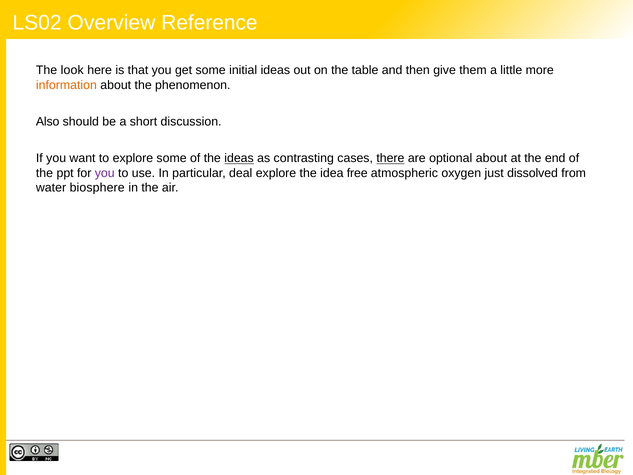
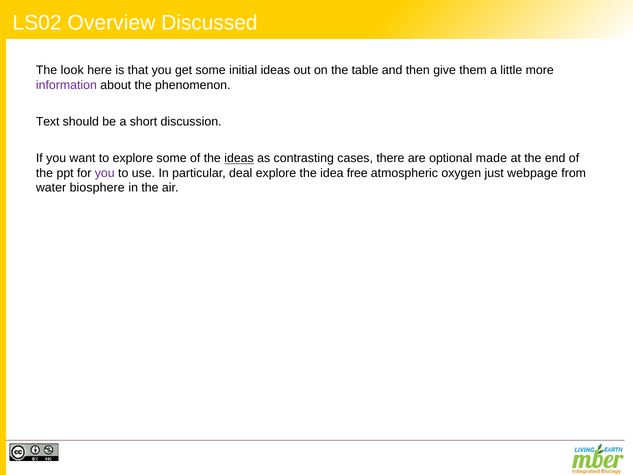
Reference: Reference -> Discussed
information colour: orange -> purple
Also: Also -> Text
there underline: present -> none
optional about: about -> made
dissolved: dissolved -> webpage
